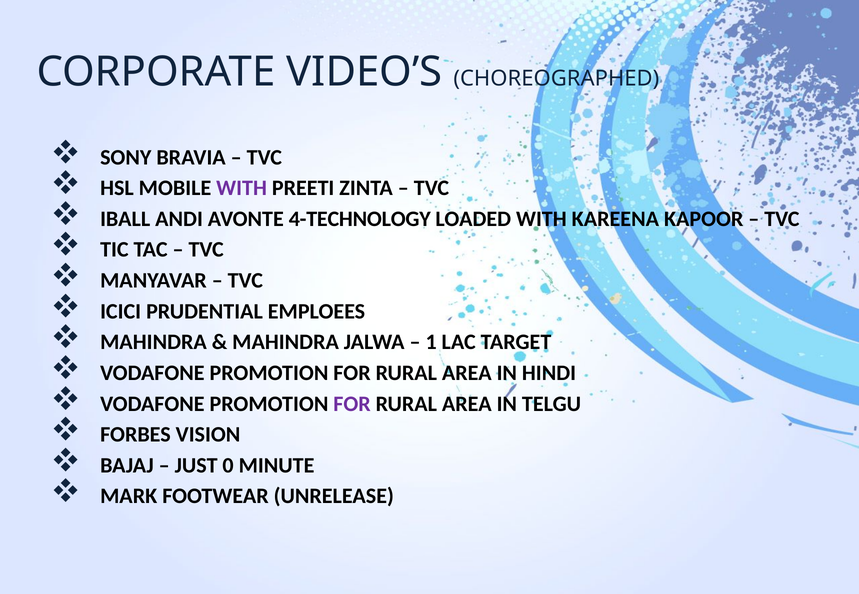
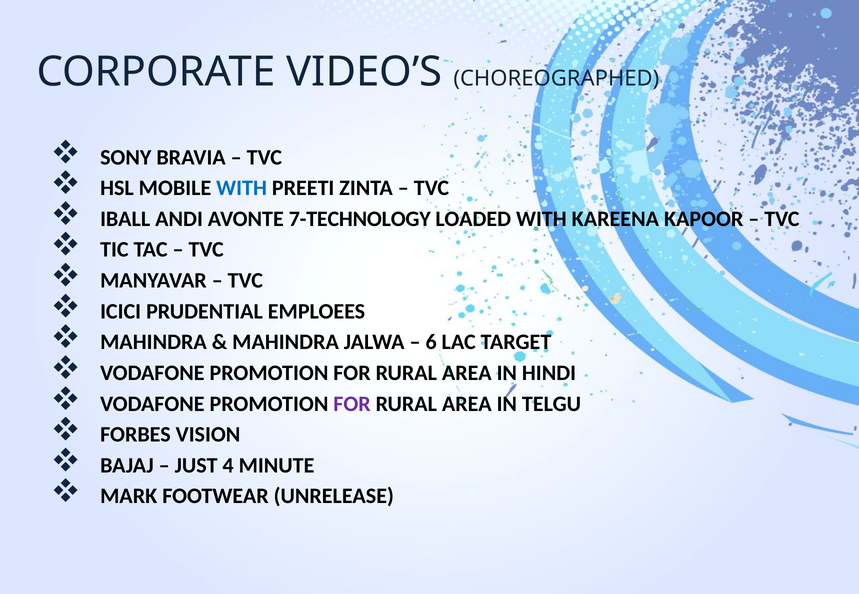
WITH at (242, 188) colour: purple -> blue
4-TECHNOLOGY: 4-TECHNOLOGY -> 7-TECHNOLOGY
1: 1 -> 6
0: 0 -> 4
